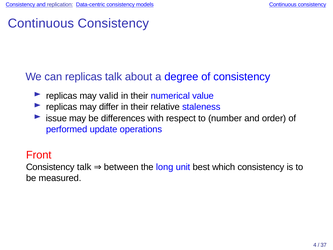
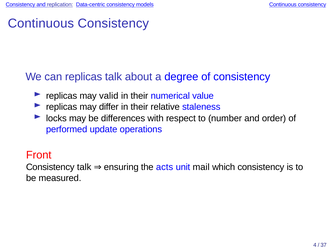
issue: issue -> locks
between: between -> ensuring
long: long -> acts
best: best -> mail
